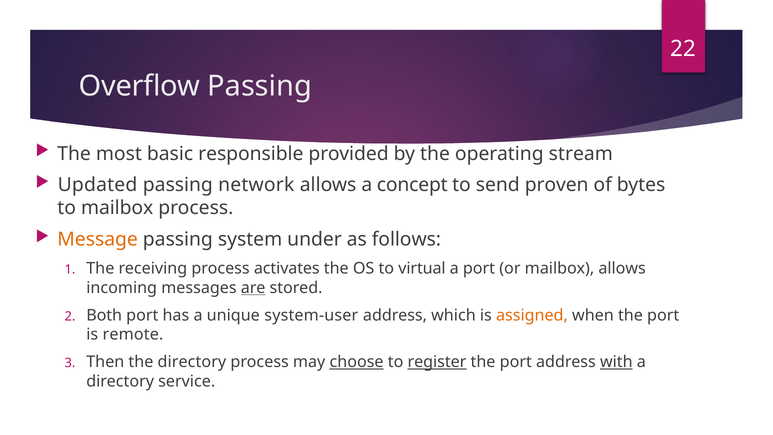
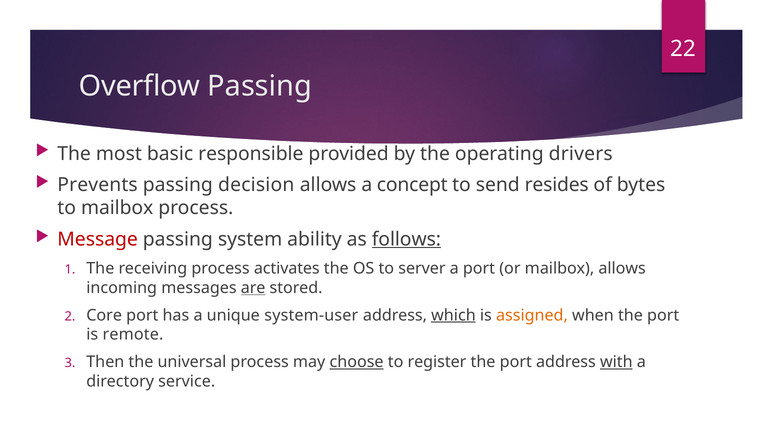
stream: stream -> drivers
Updated: Updated -> Prevents
network: network -> decision
proven: proven -> resides
Message colour: orange -> red
under: under -> ability
follows underline: none -> present
virtual: virtual -> server
Both: Both -> Core
which underline: none -> present
the directory: directory -> universal
register underline: present -> none
